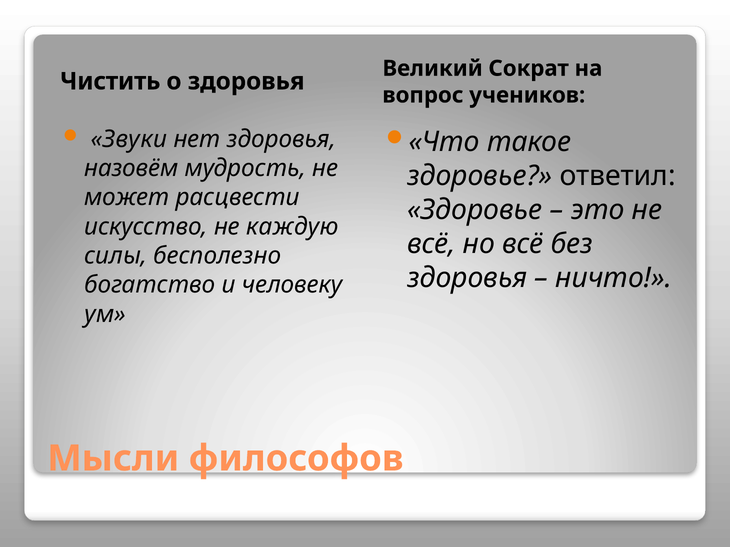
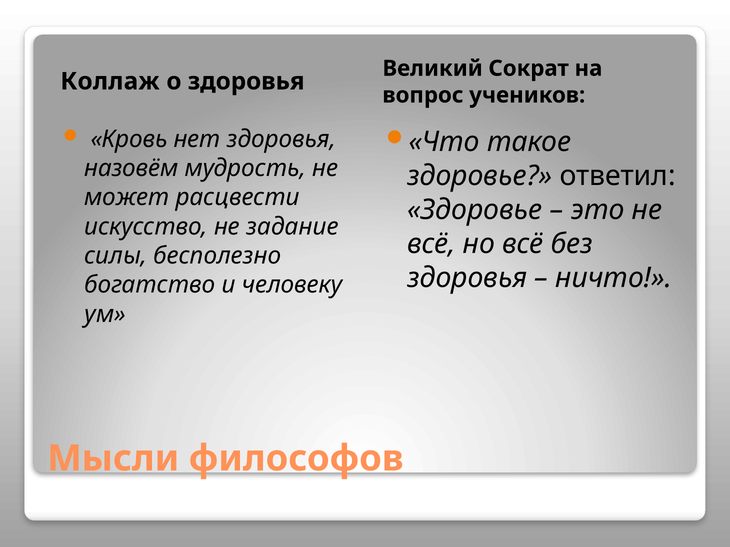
Чистить: Чистить -> Коллаж
Звуки: Звуки -> Кровь
каждую: каждую -> задание
